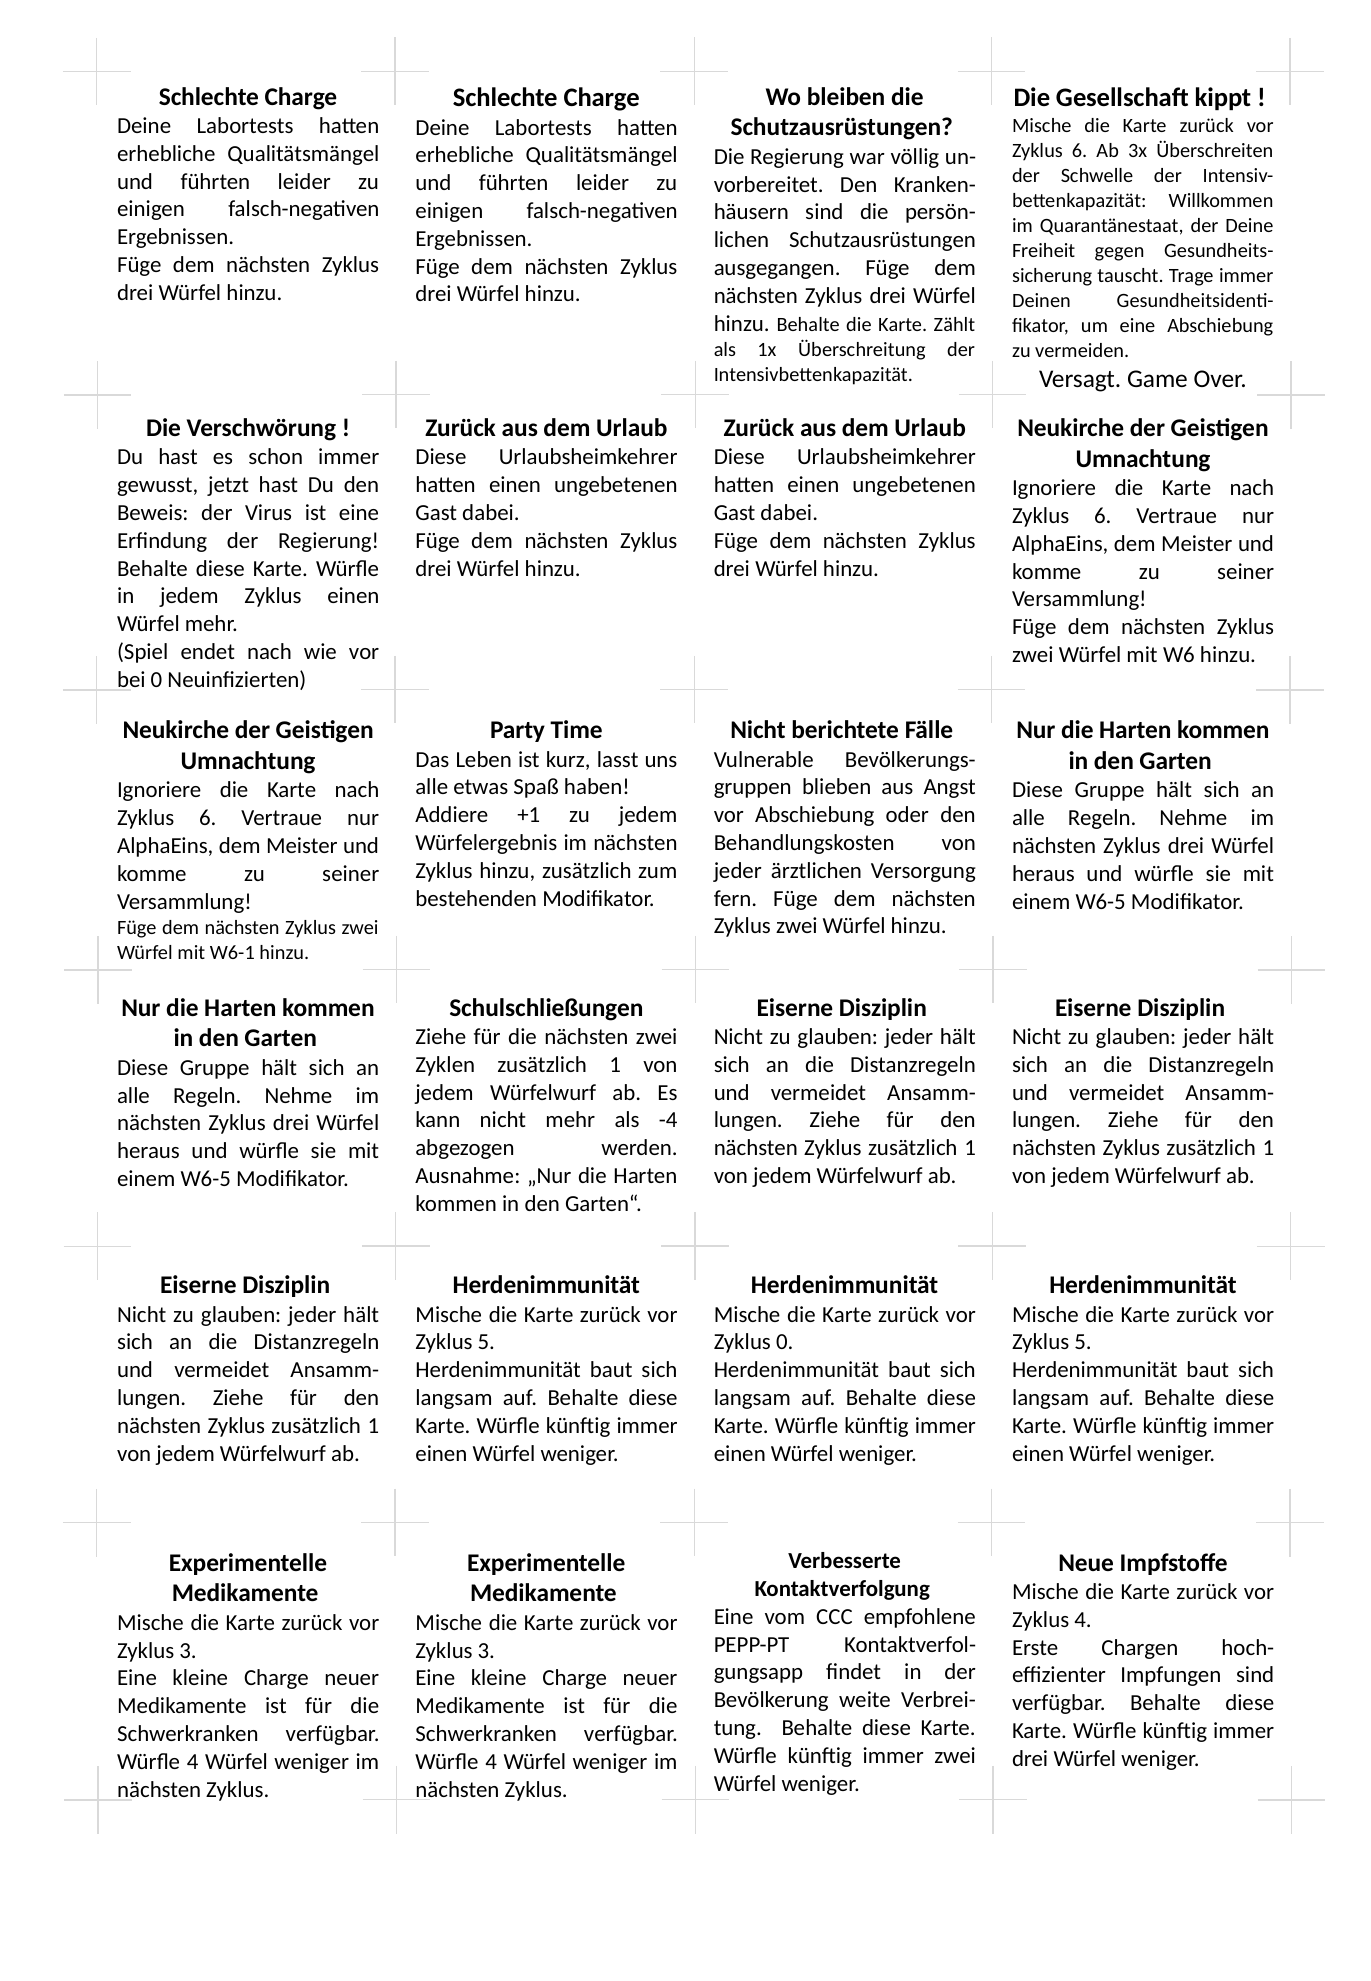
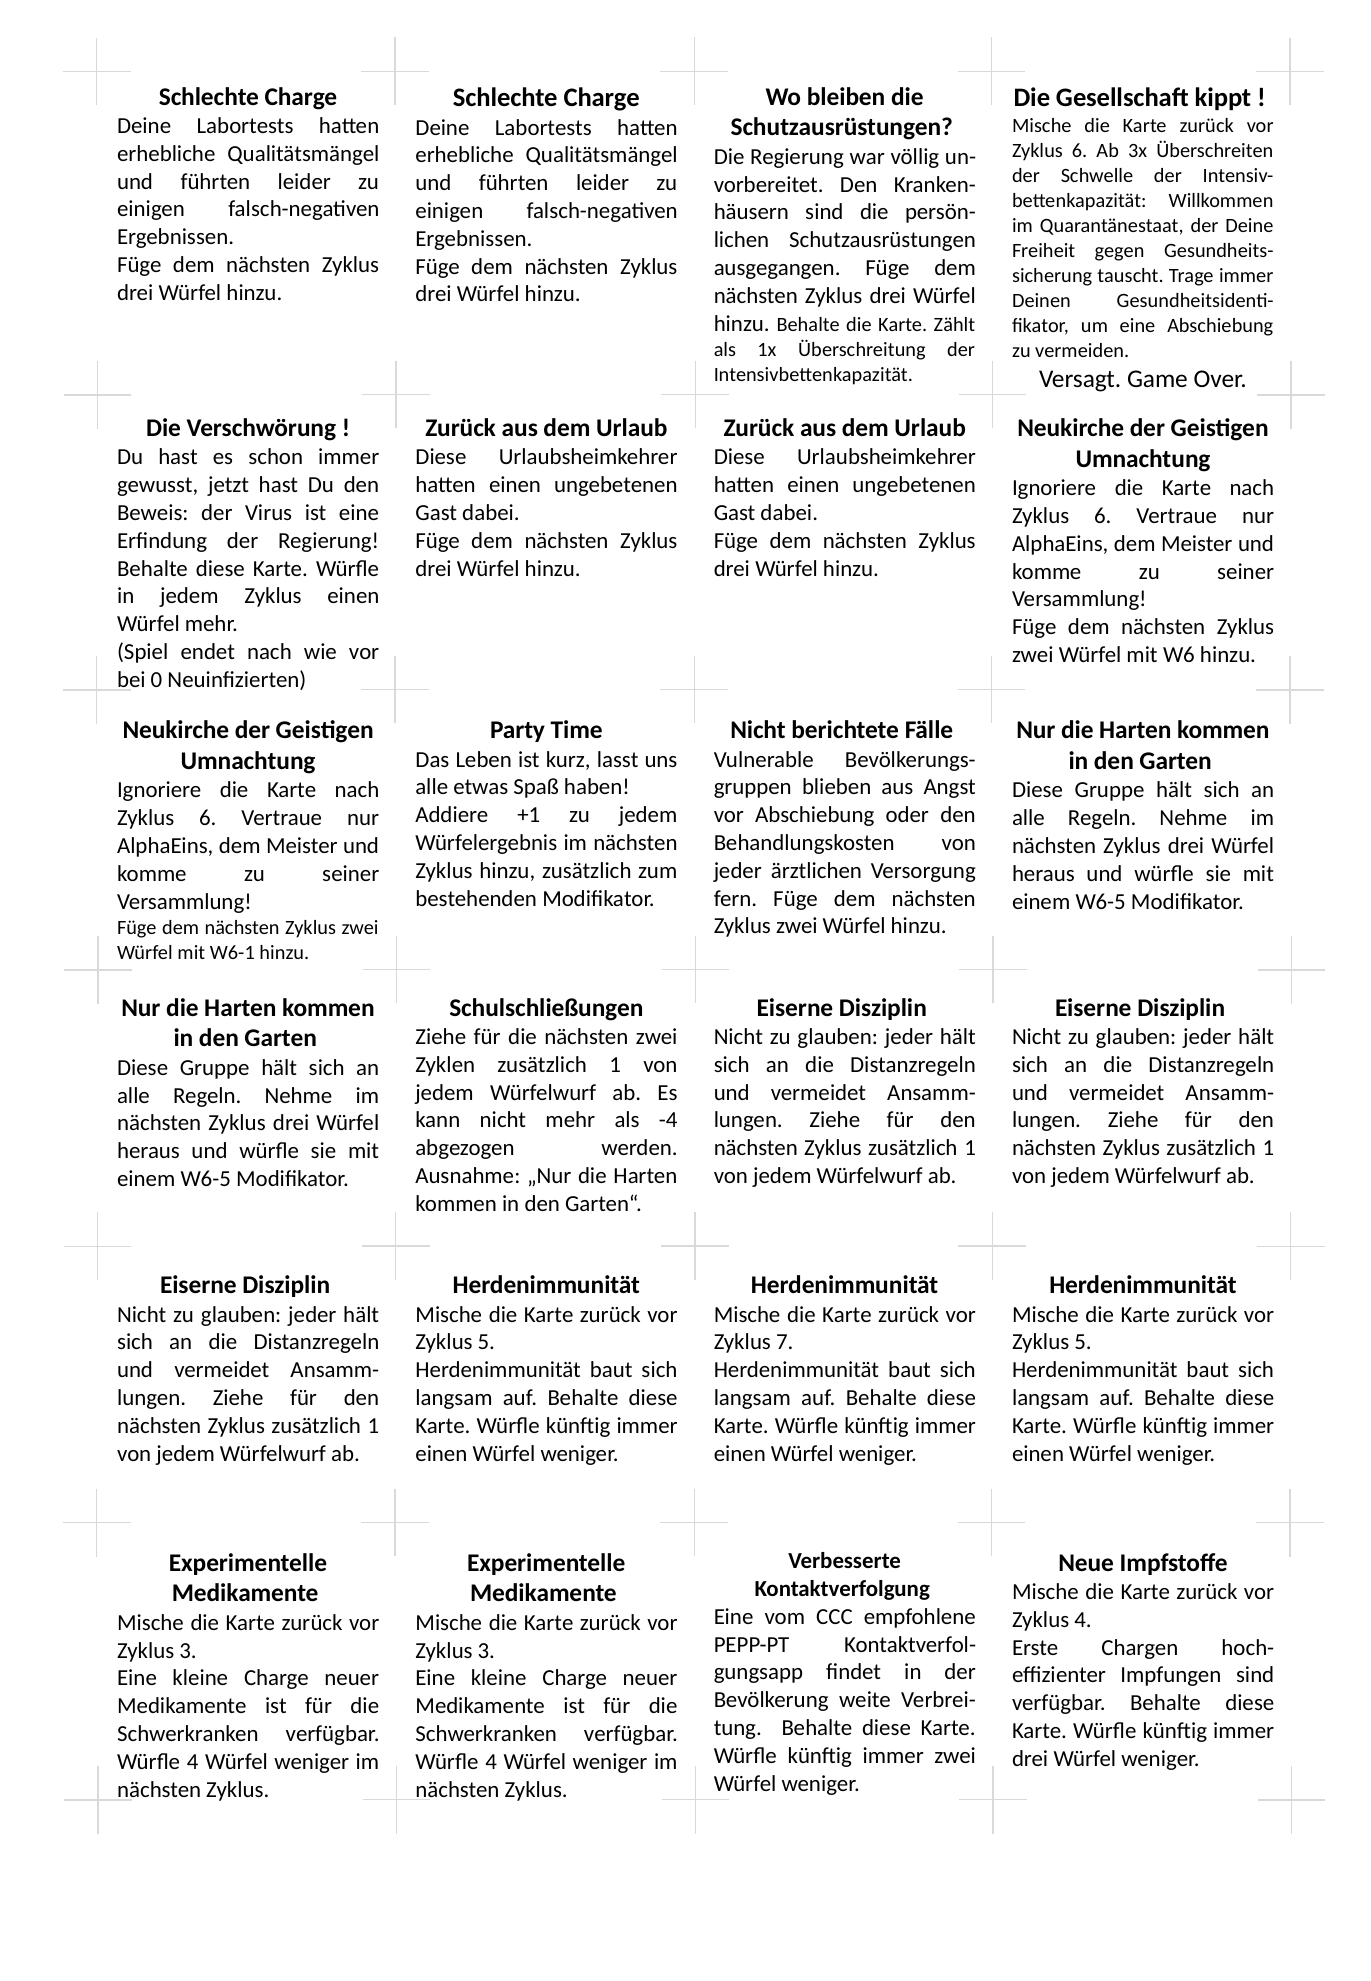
Zyklus 0: 0 -> 7
